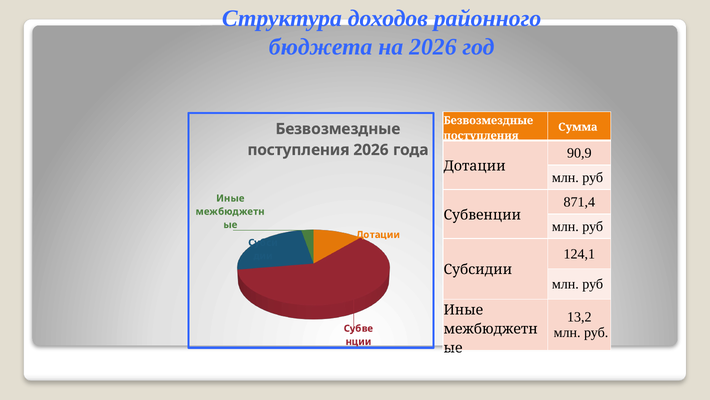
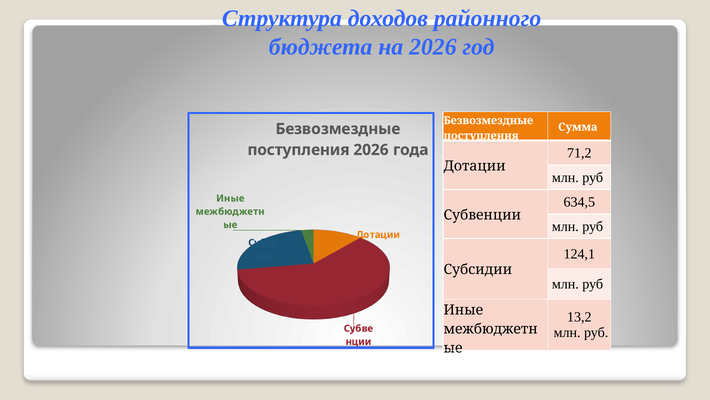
90,9: 90,9 -> 71,2
871,4: 871,4 -> 634,5
